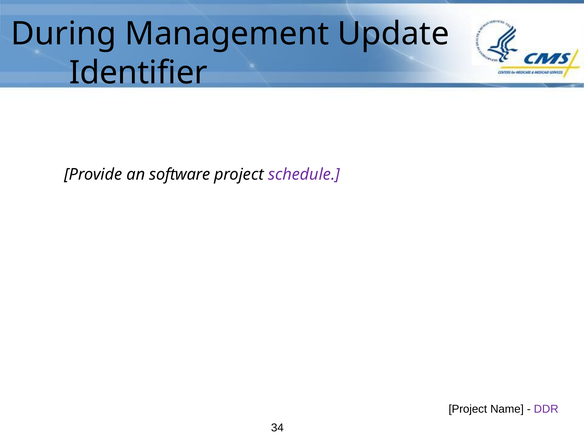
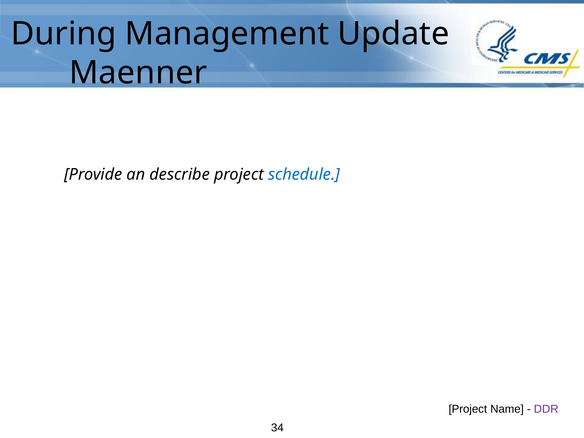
Identifier: Identifier -> Maenner
software: software -> describe
schedule colour: purple -> blue
